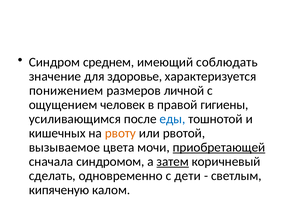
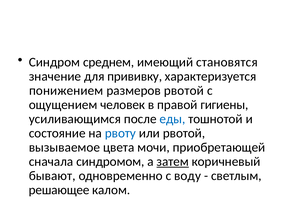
соблюдать: соблюдать -> становятся
здоровье: здоровье -> прививку
размеров личной: личной -> рвотой
кишечных: кишечных -> состояние
рвоту colour: orange -> blue
приобретающей underline: present -> none
сделать: сделать -> бывают
дети: дети -> воду
кипяченую: кипяченую -> решающее
